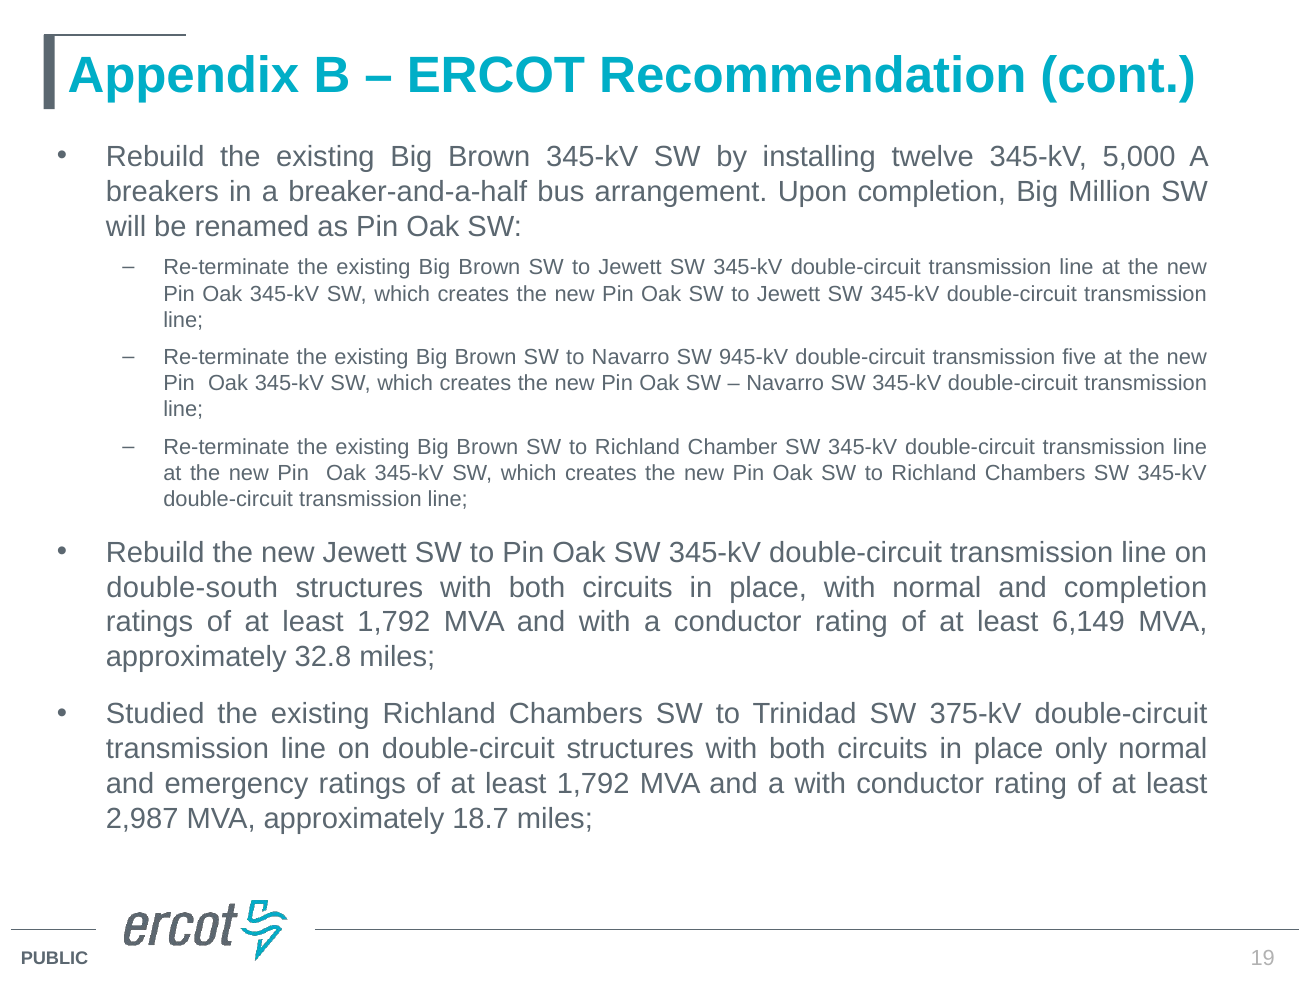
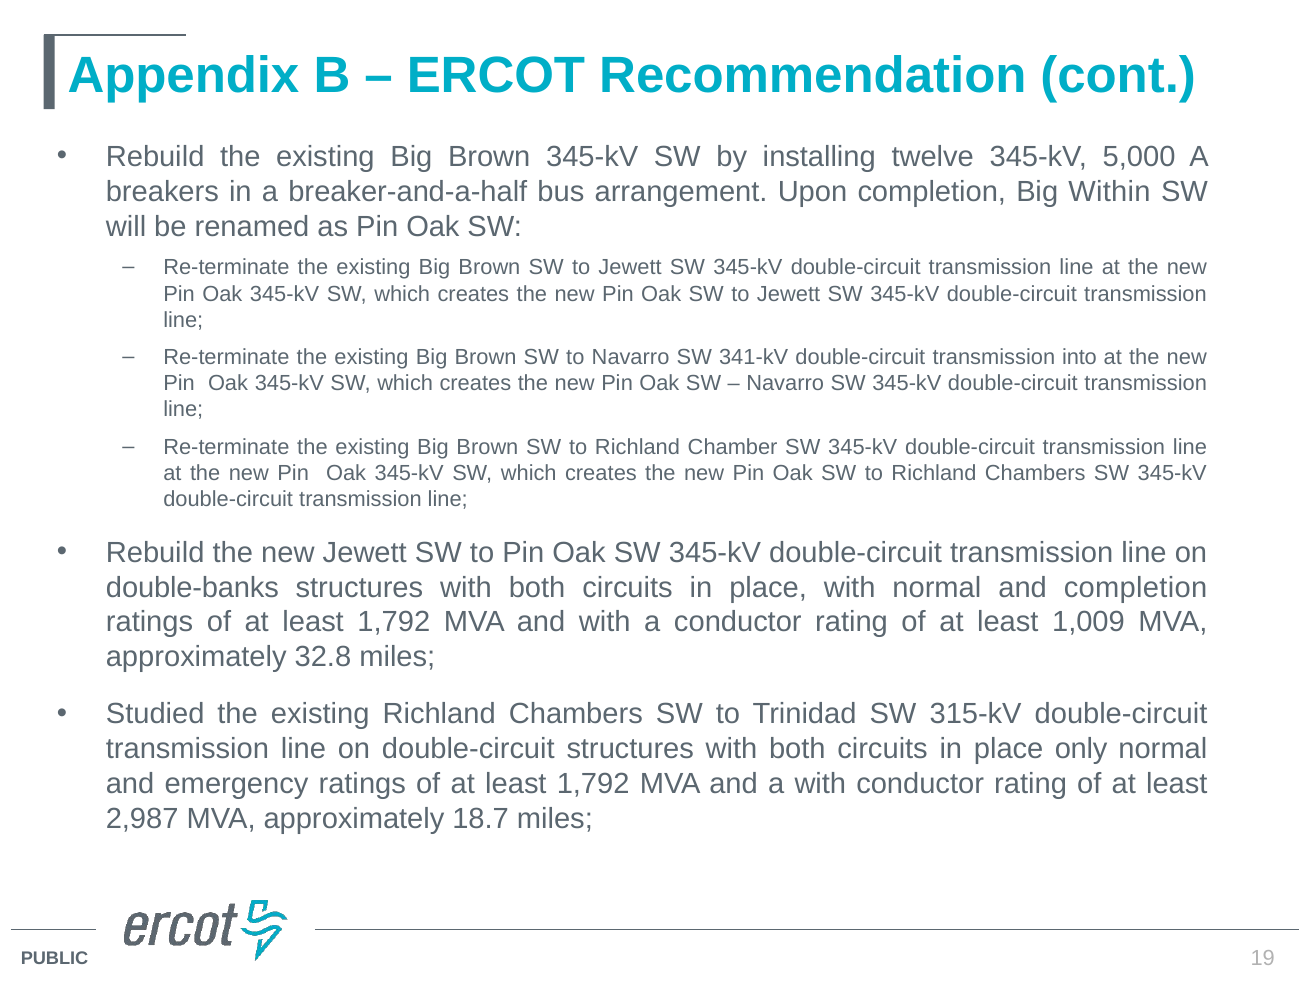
Million: Million -> Within
945-kV: 945-kV -> 341-kV
five: five -> into
double-south: double-south -> double-banks
6,149: 6,149 -> 1,009
375-kV: 375-kV -> 315-kV
